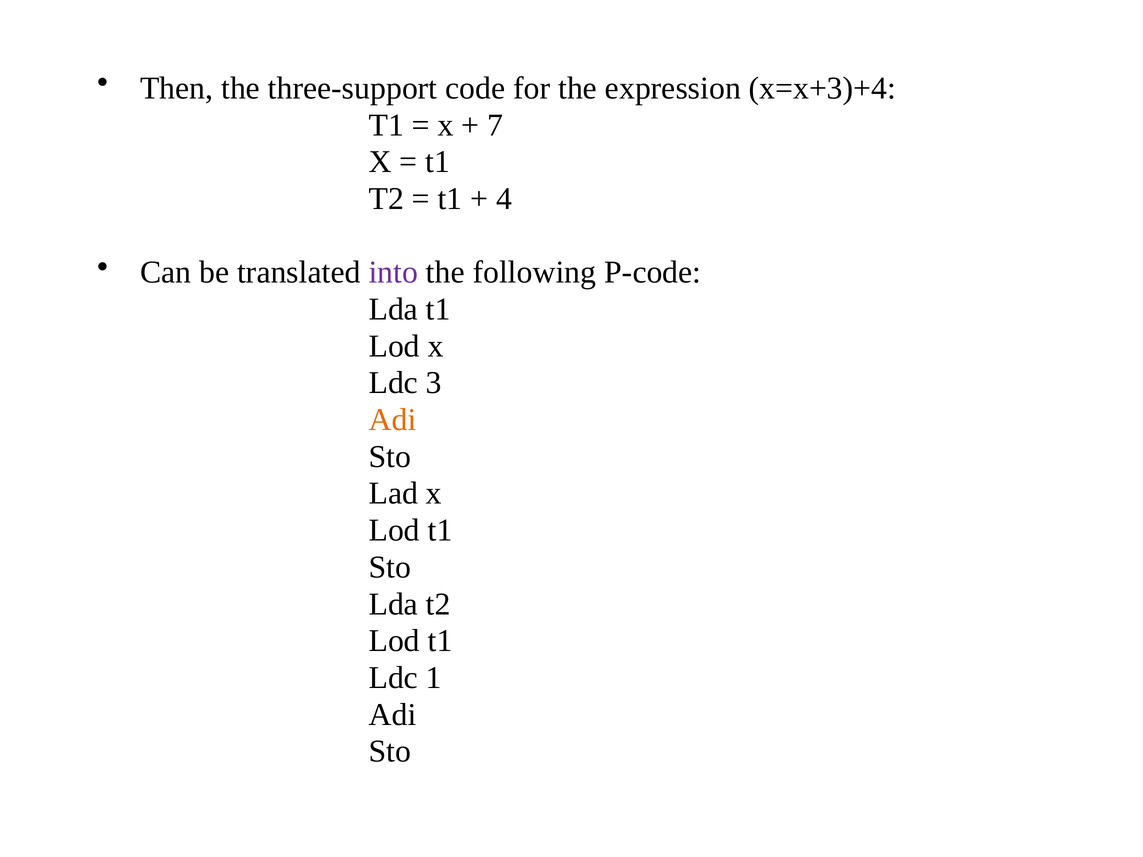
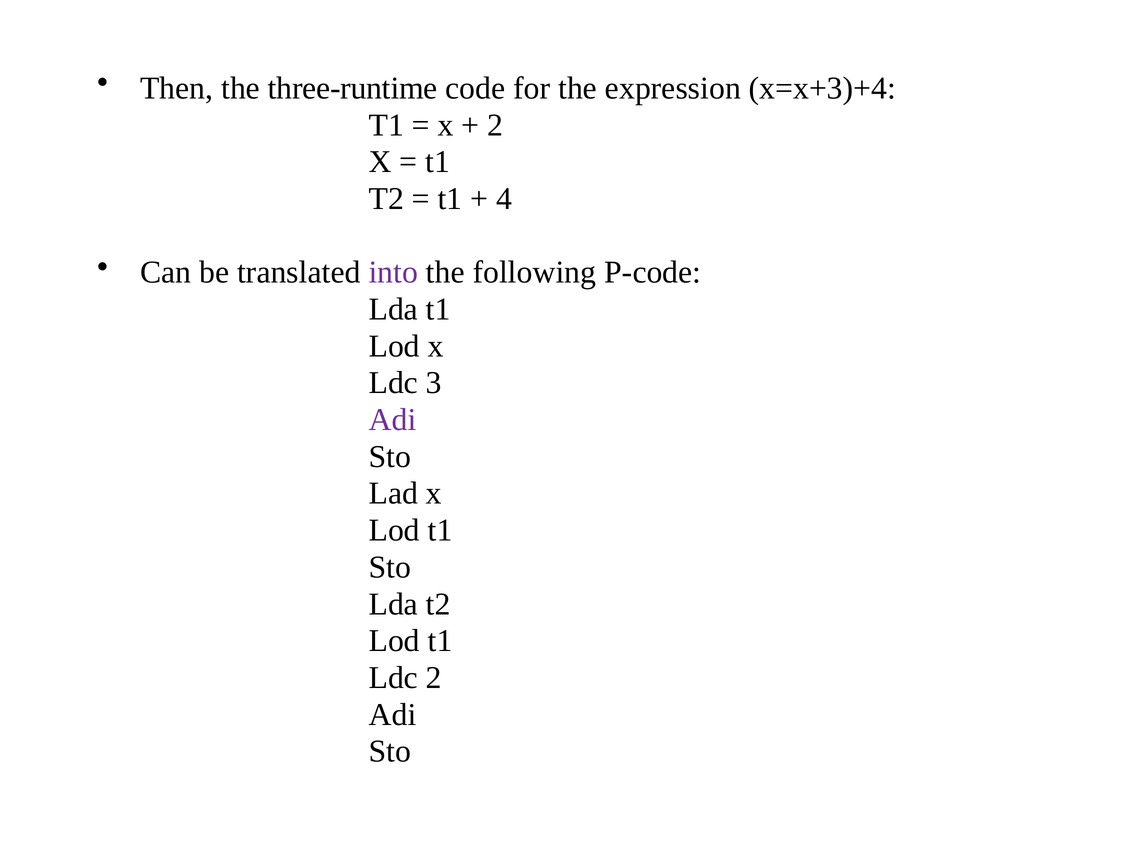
three-support: three-support -> three-runtime
7 at (495, 125): 7 -> 2
Adi at (392, 420) colour: orange -> purple
Ldc 1: 1 -> 2
